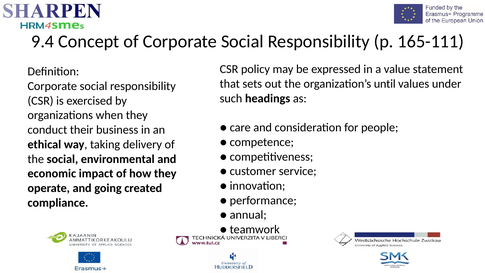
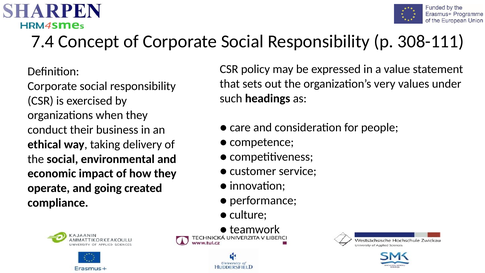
9.4: 9.4 -> 7.4
165-111: 165-111 -> 308-111
until: until -> very
annual: annual -> culture
